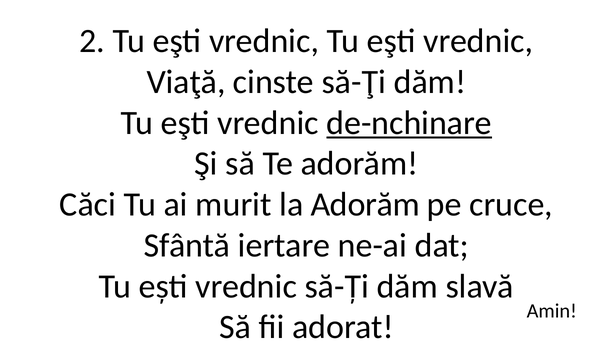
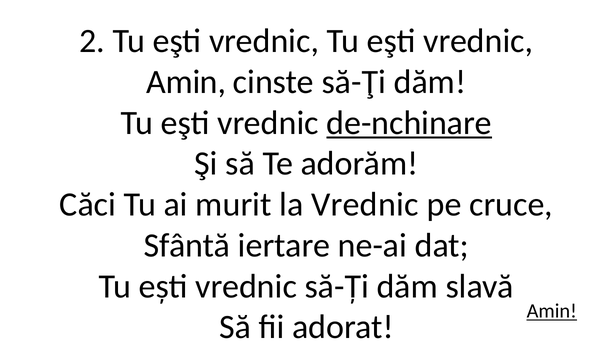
Viaţă at (186, 82): Viaţă -> Amin
la Adorăm: Adorăm -> Vrednic
Amin at (552, 311) underline: none -> present
